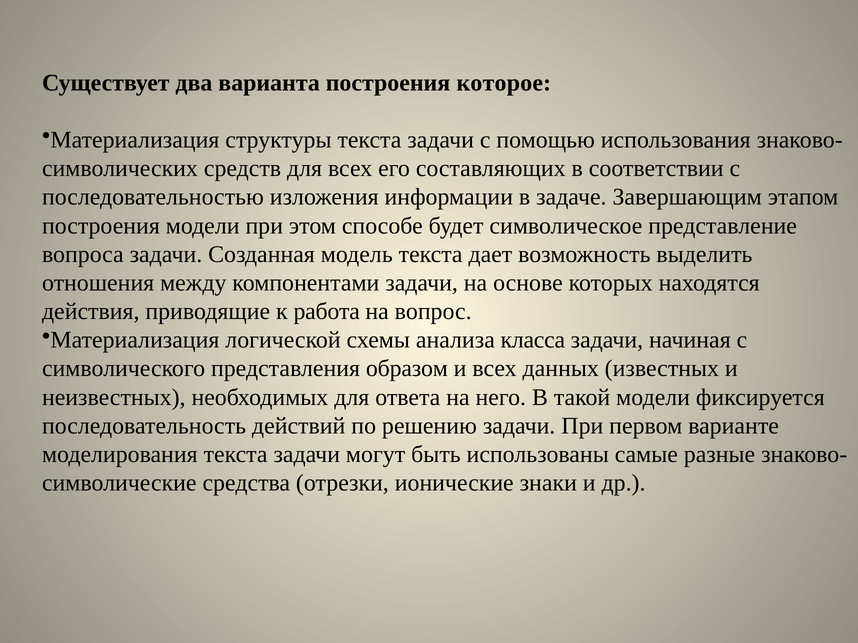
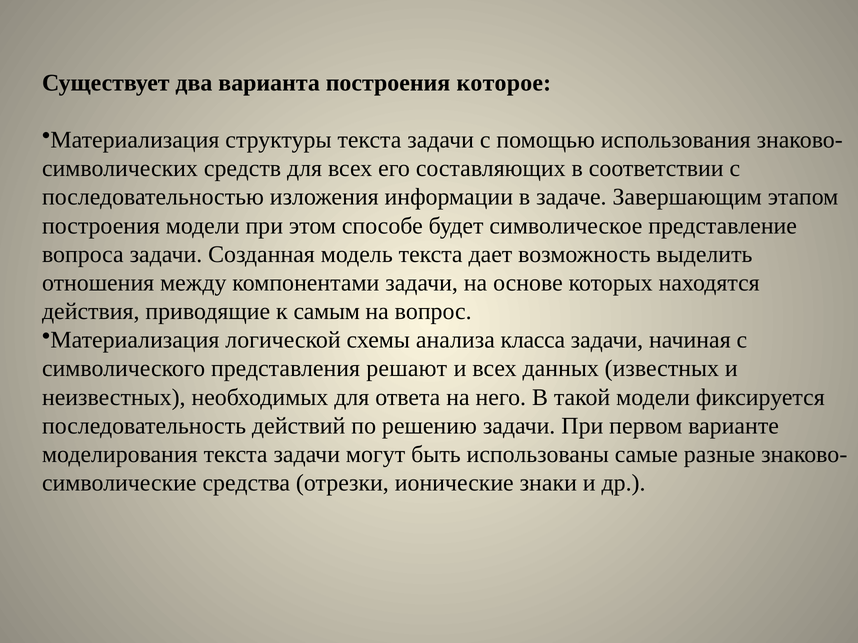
работа: работа -> самым
образом: образом -> решают
